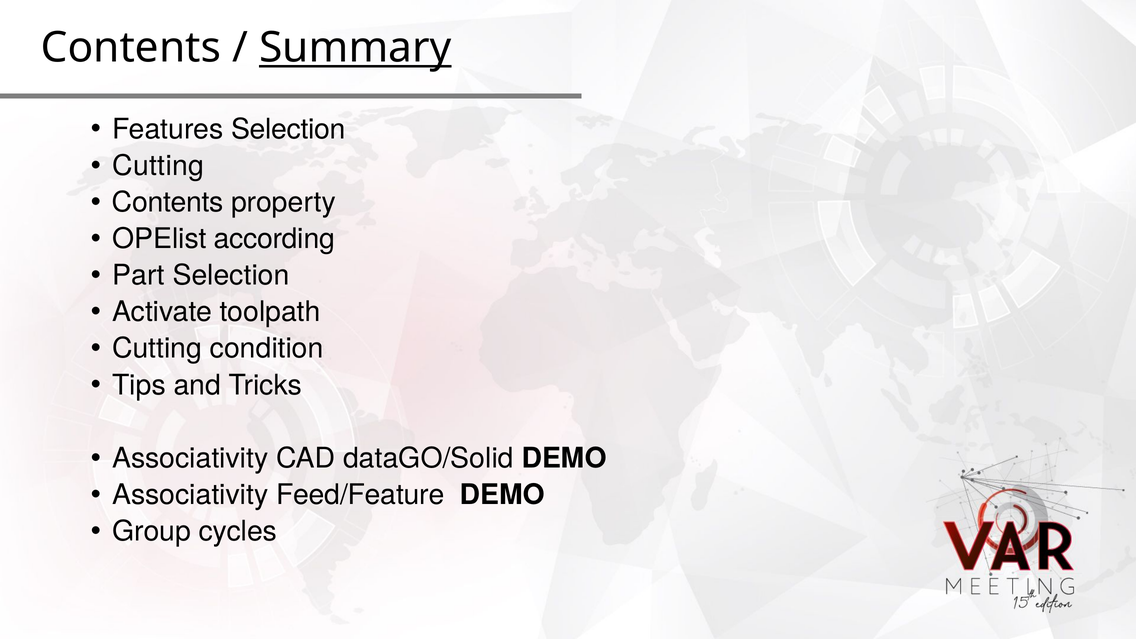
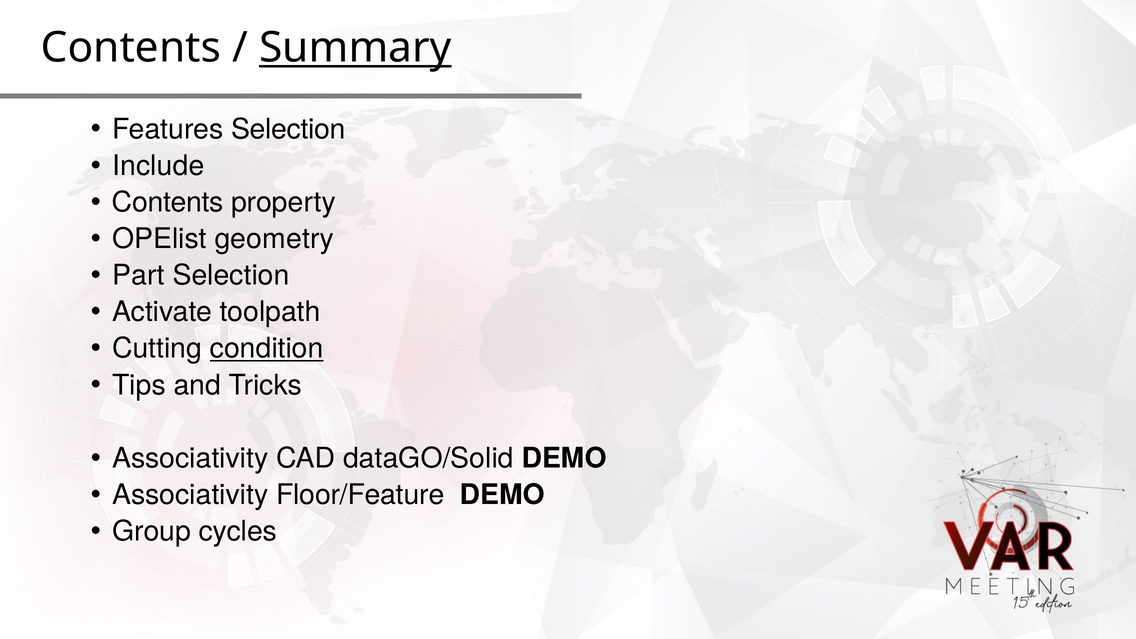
Cutting at (158, 166): Cutting -> Include
according: according -> geometry
condition underline: none -> present
Feed/Feature: Feed/Feature -> Floor/Feature
